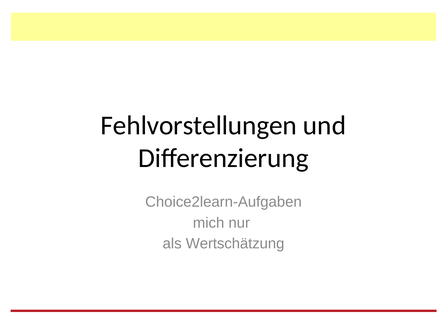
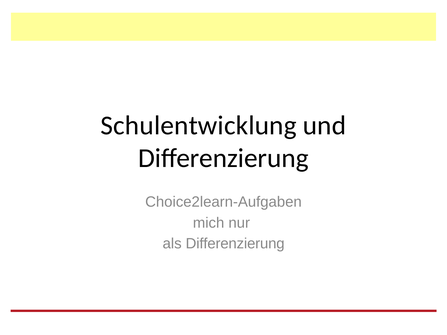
Fehlvorstellungen: Fehlvorstellungen -> Schulentwicklung
als Wertschätzung: Wertschätzung -> Differenzierung
